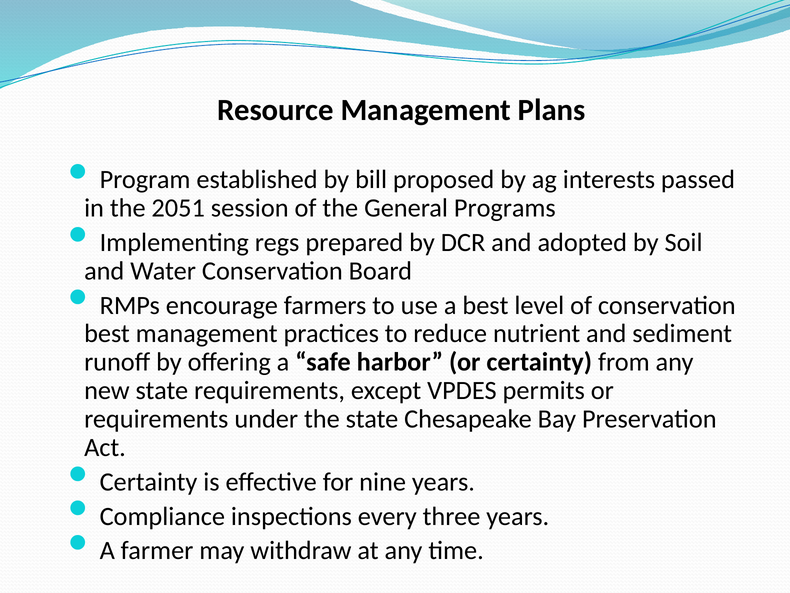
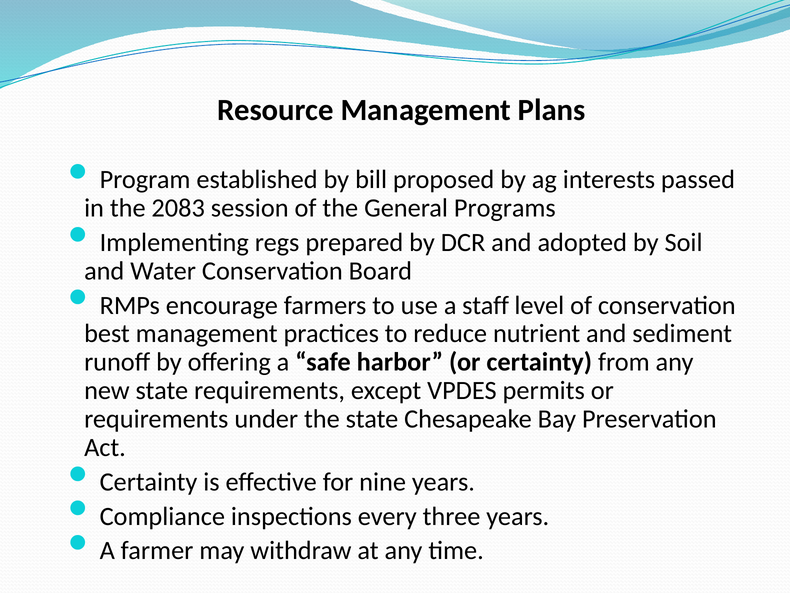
2051: 2051 -> 2083
a best: best -> staff
